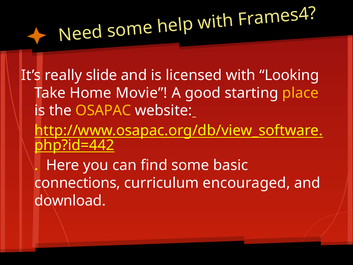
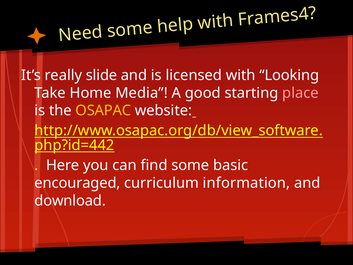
Movie: Movie -> Media
place colour: yellow -> pink
connections: connections -> encouraged
encouraged: encouraged -> information
